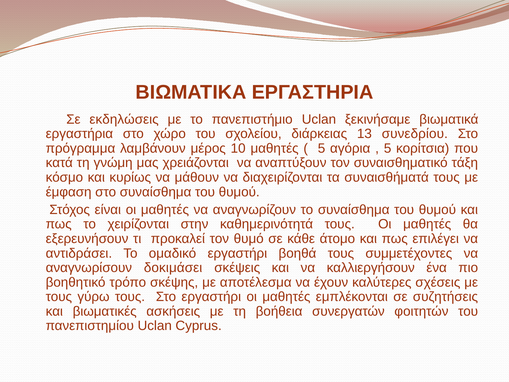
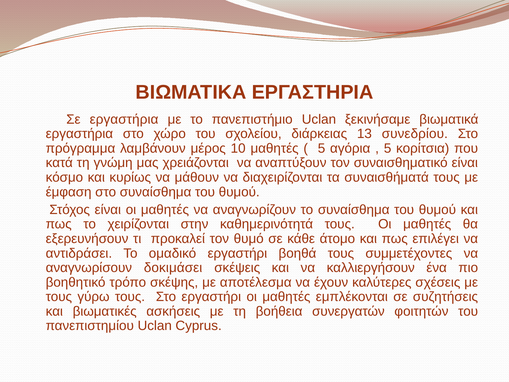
Σε εκδηλώσεις: εκδηλώσεις -> εργαστήρια
συναισθηματικό τάξη: τάξη -> είναι
